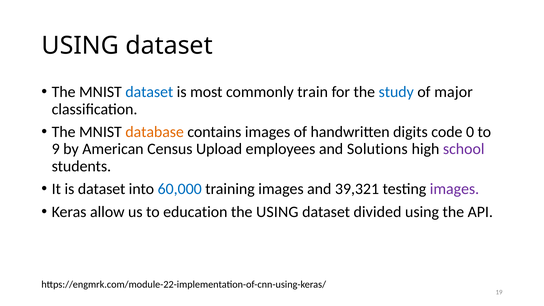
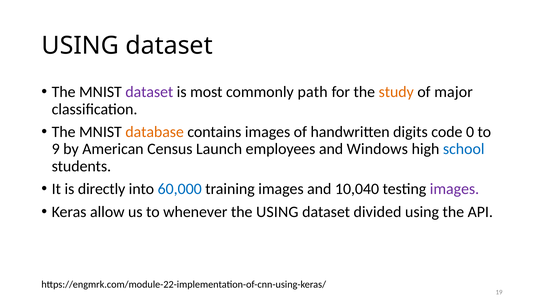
dataset at (149, 92) colour: blue -> purple
train: train -> path
study colour: blue -> orange
Upload: Upload -> Launch
Solutions: Solutions -> Windows
school colour: purple -> blue
is dataset: dataset -> directly
39,321: 39,321 -> 10,040
education: education -> whenever
